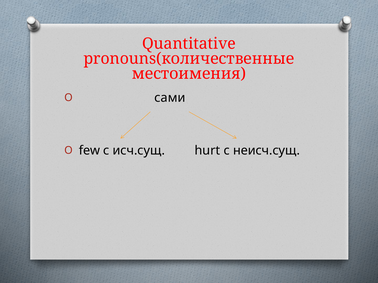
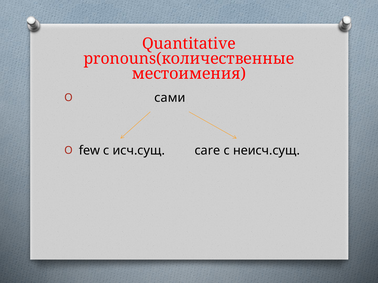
hurt: hurt -> care
